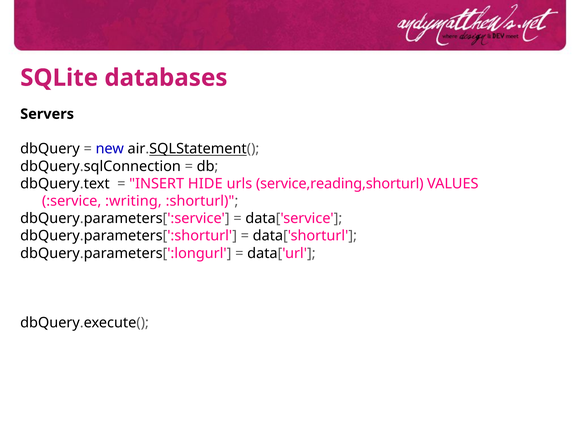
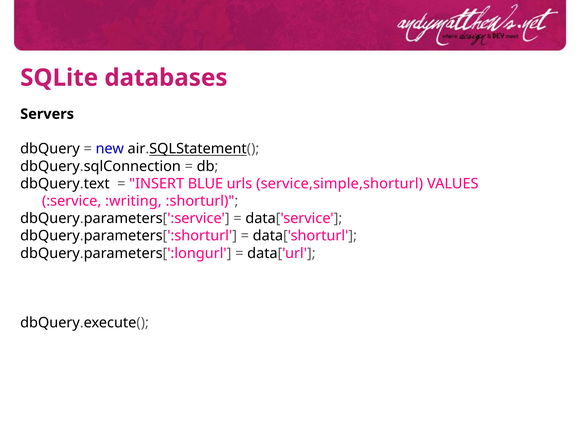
HIDE: HIDE -> BLUE
service,reading,shorturl: service,reading,shorturl -> service,simple,shorturl
